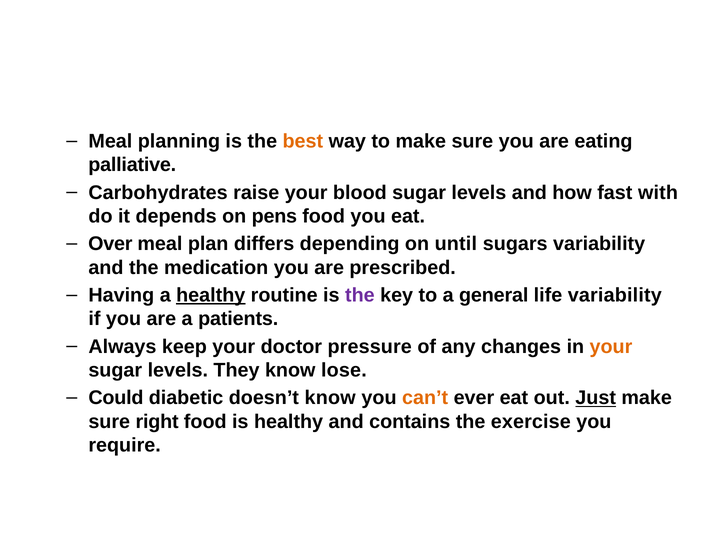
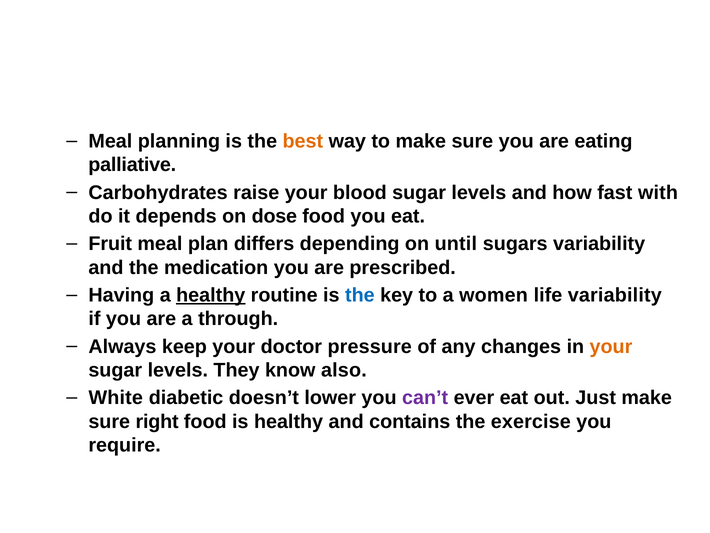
pens: pens -> dose
Over: Over -> Fruit
the at (360, 295) colour: purple -> blue
general: general -> women
patients: patients -> through
lose: lose -> also
Could: Could -> White
doesn’t know: know -> lower
can’t colour: orange -> purple
Just underline: present -> none
